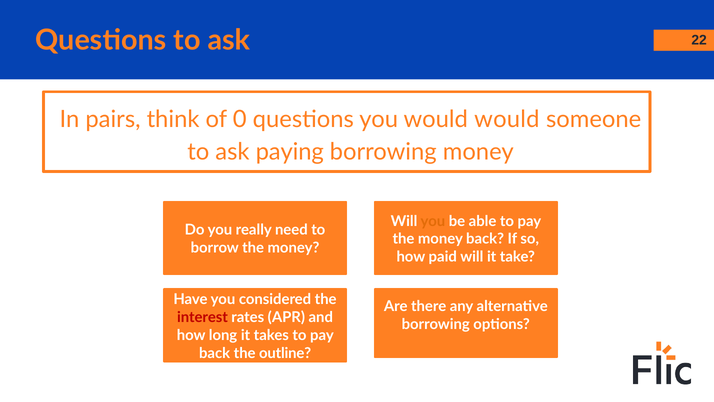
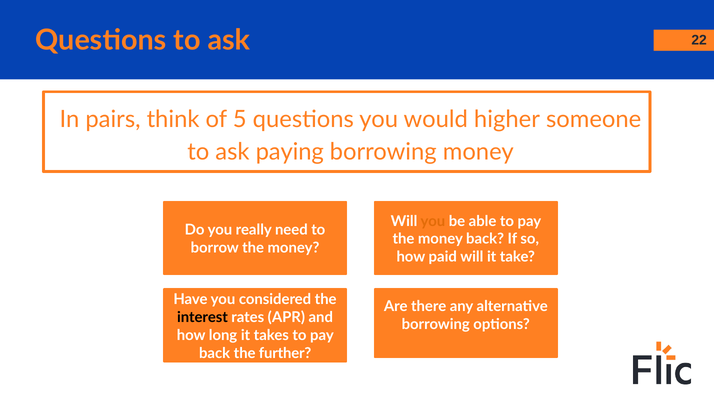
0: 0 -> 5
would would: would -> higher
interest colour: red -> black
outline: outline -> further
